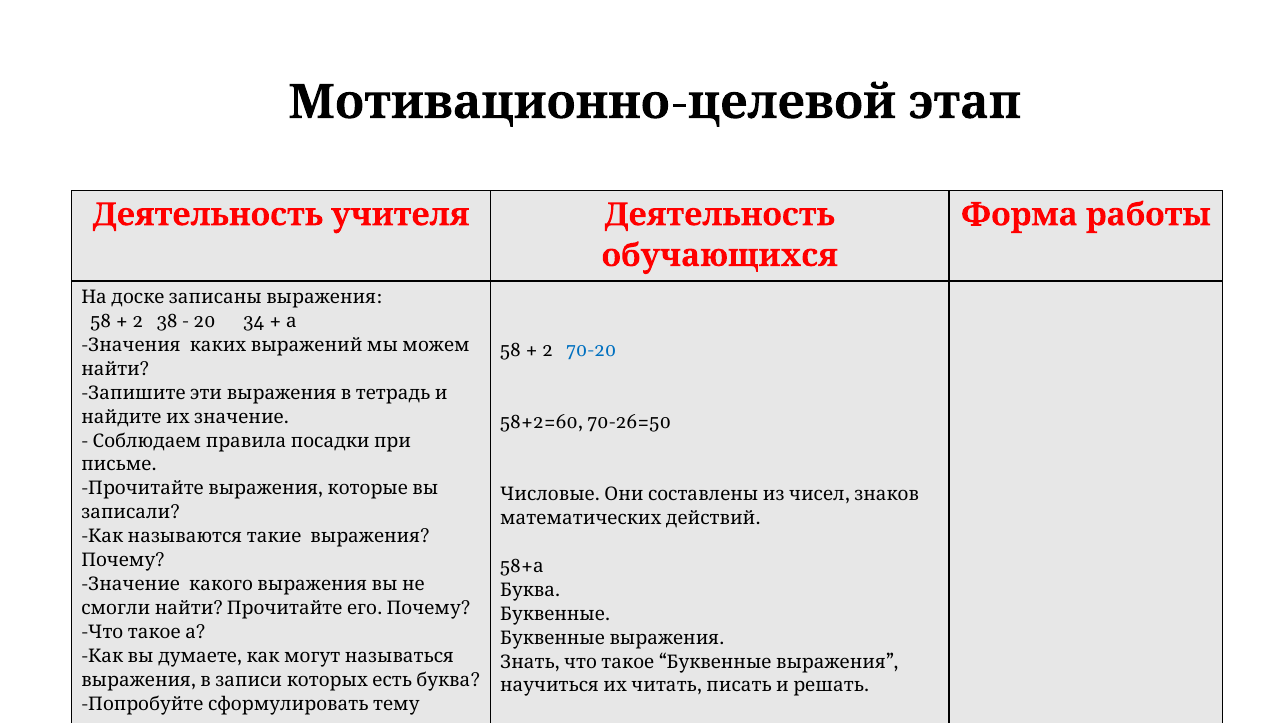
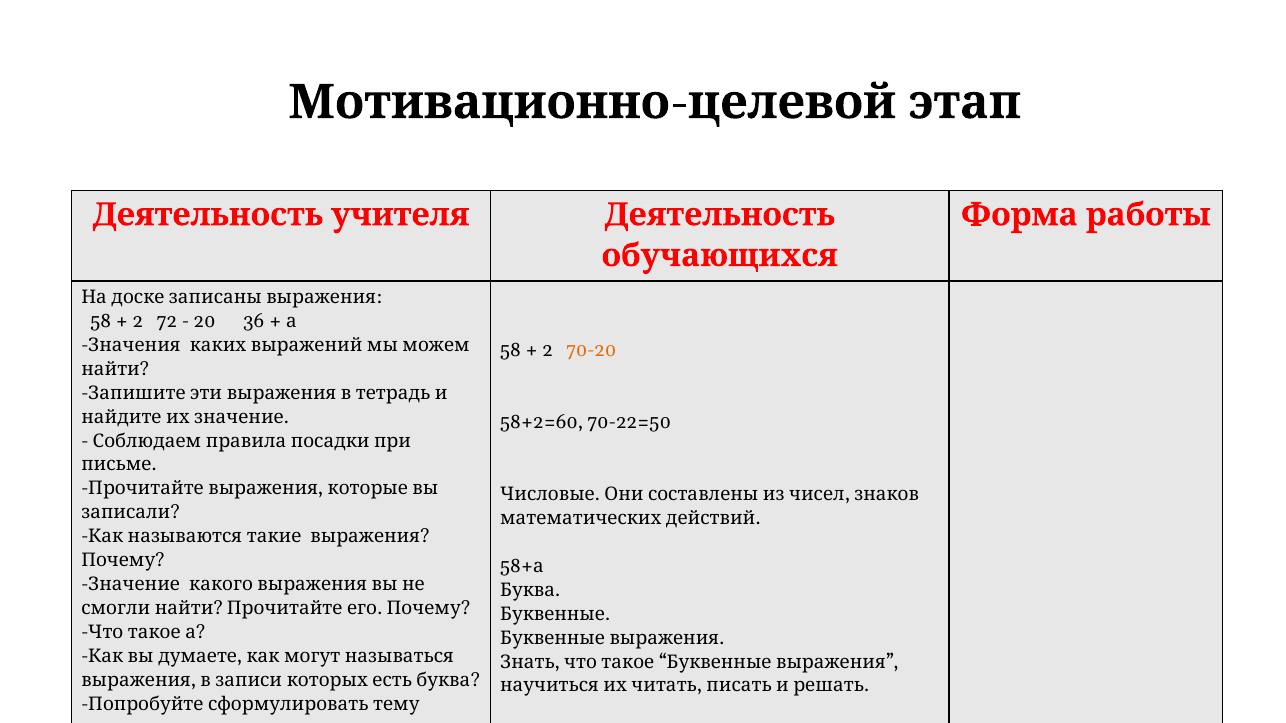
38: 38 -> 72
34: 34 -> 36
70-20 colour: blue -> orange
70-26=50: 70-26=50 -> 70-22=50
